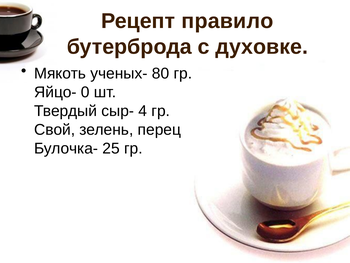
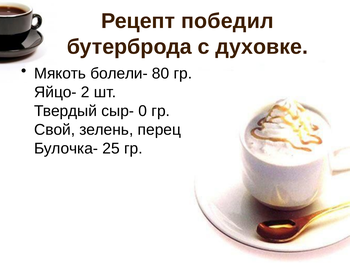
правило: правило -> победил
ученых-: ученых- -> болели-
0: 0 -> 2
4: 4 -> 0
